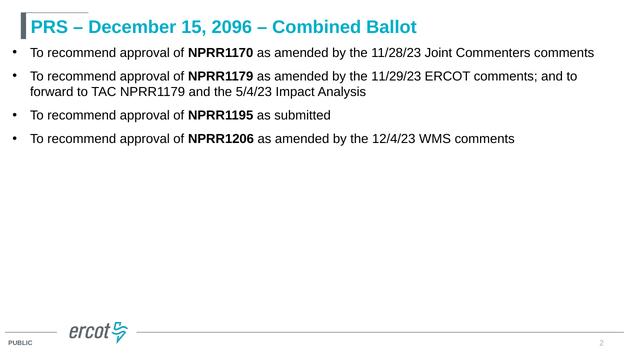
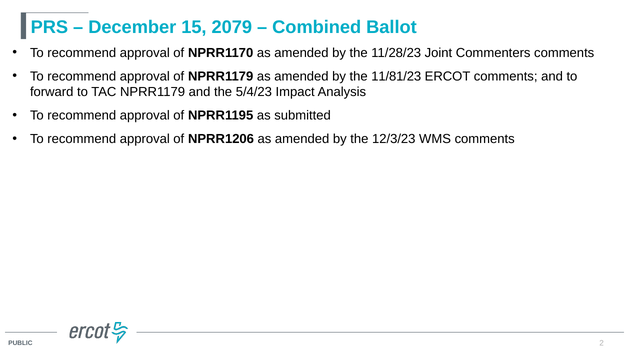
2096: 2096 -> 2079
11/29/23: 11/29/23 -> 11/81/23
12/4/23: 12/4/23 -> 12/3/23
